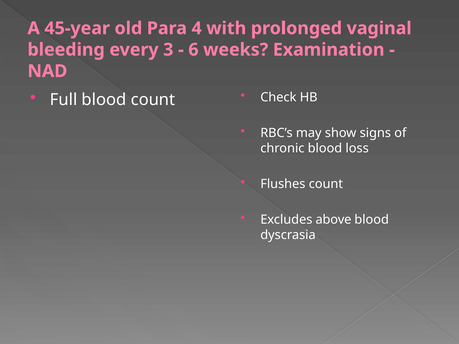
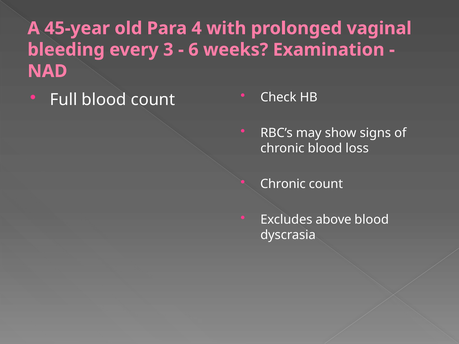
Flushes at (283, 184): Flushes -> Chronic
